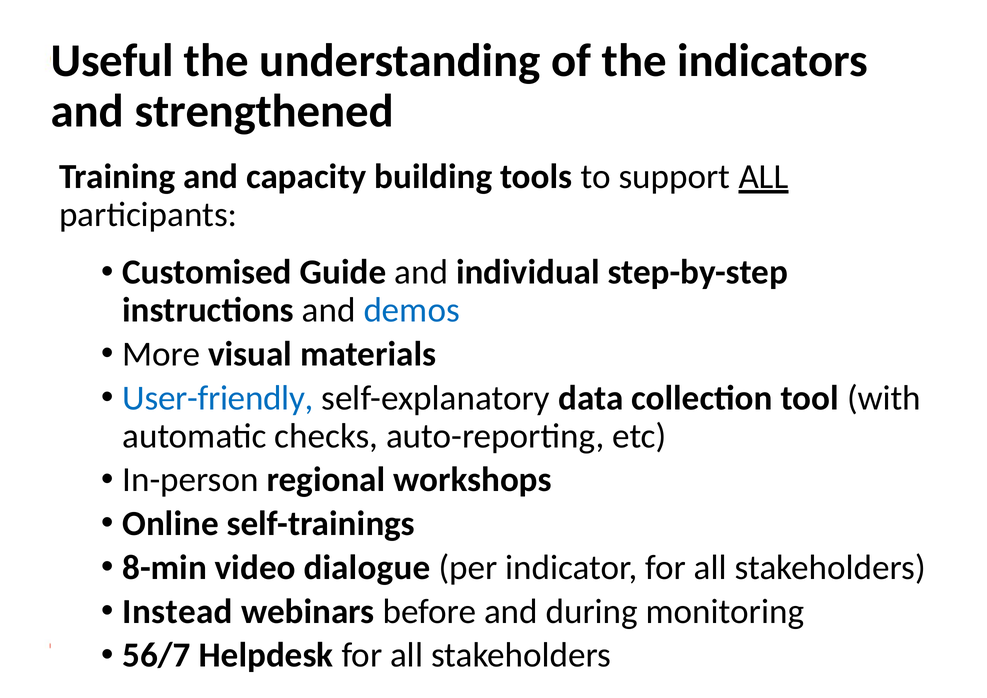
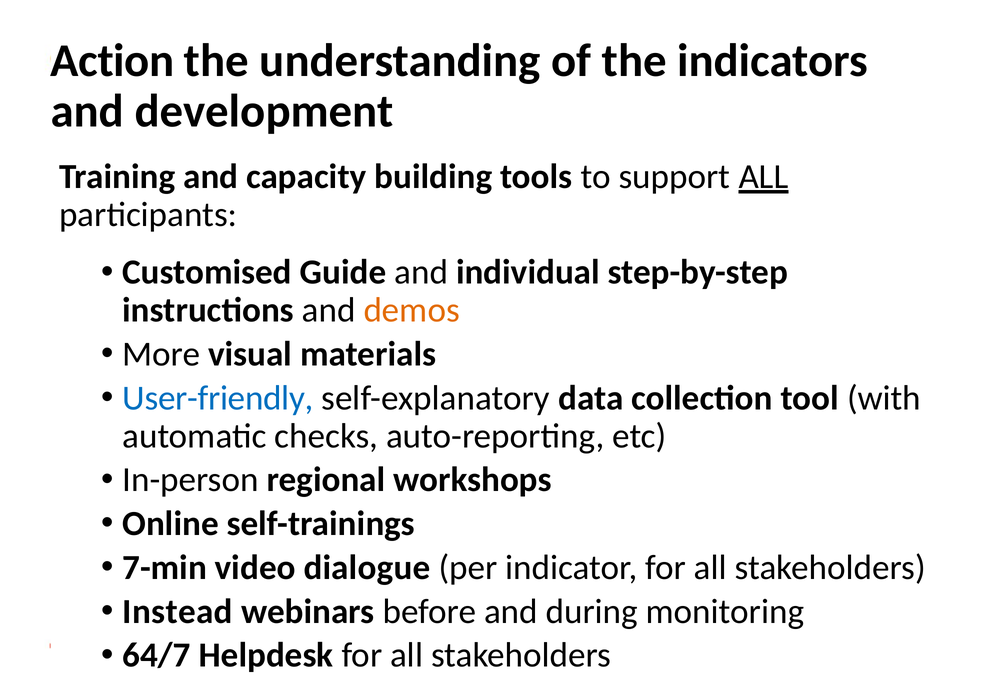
Useful: Useful -> Action
strengthened: strengthened -> development
demos colour: blue -> orange
8-min: 8-min -> 7-min
56/7: 56/7 -> 64/7
